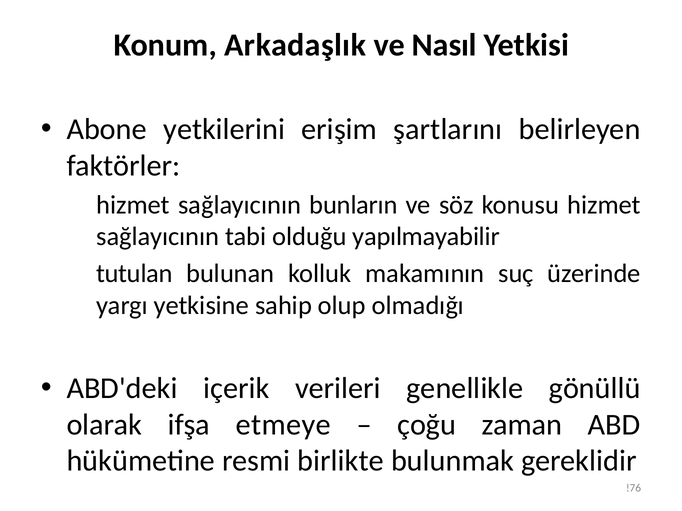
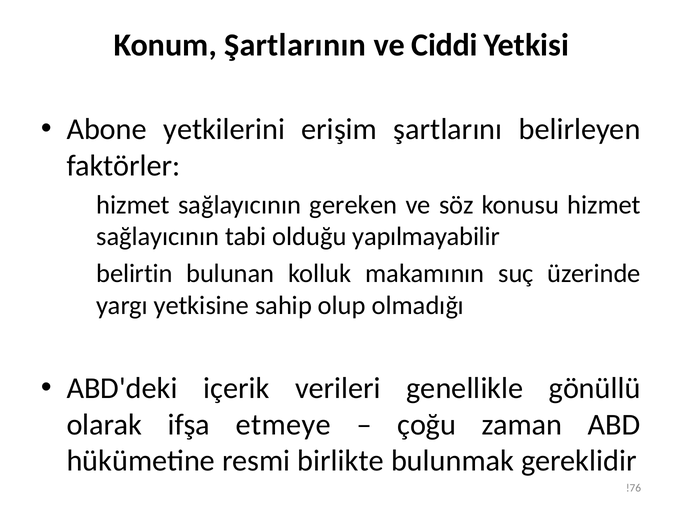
Arkadaşlık: Arkadaşlık -> Şartlarının
Nasıl: Nasıl -> Ciddi
bunların: bunların -> gereken
tutulan: tutulan -> belirtin
